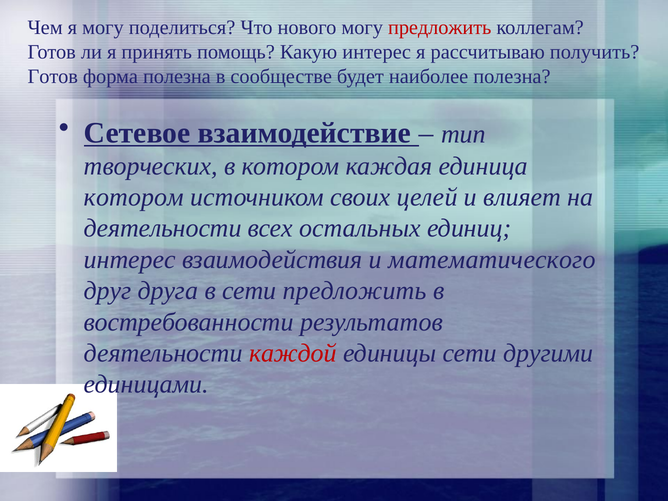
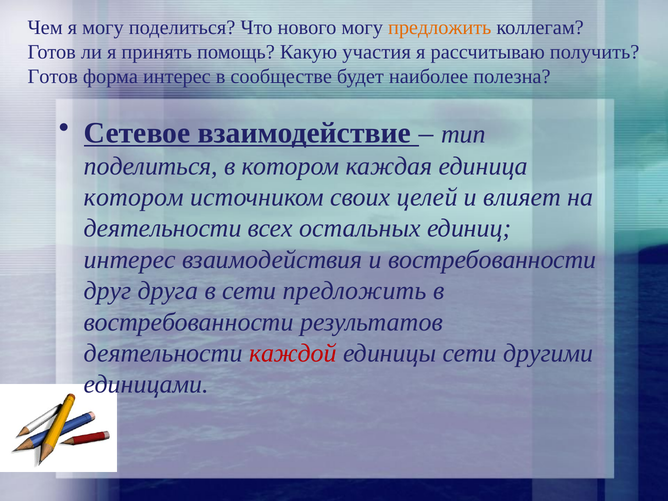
предложить at (440, 28) colour: red -> orange
Какую интерес: интерес -> участия
форма полезна: полезна -> интерес
творческих at (151, 166): творческих -> поделиться
и математического: математического -> востребованности
